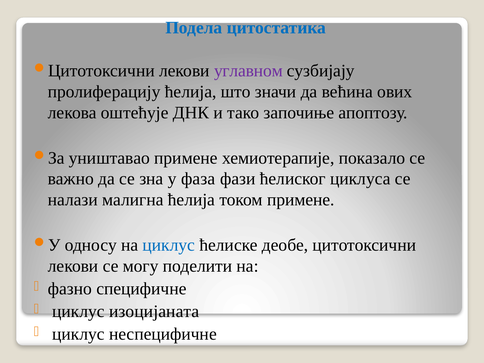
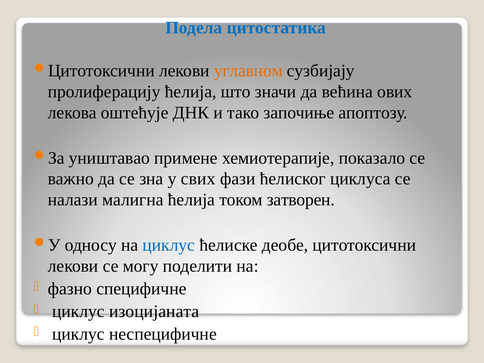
углавном colour: purple -> orange
фаза: фаза -> свих
током примене: примене -> затворен
